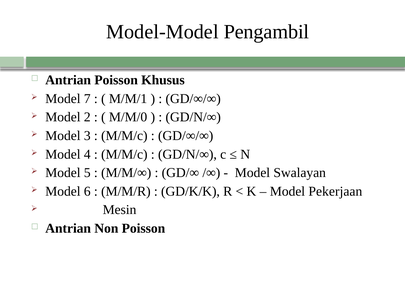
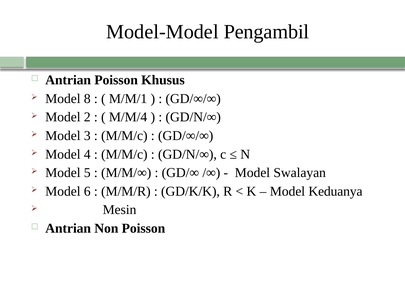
7: 7 -> 8
M/M/0: M/M/0 -> M/M/4
Pekerjaan: Pekerjaan -> Keduanya
